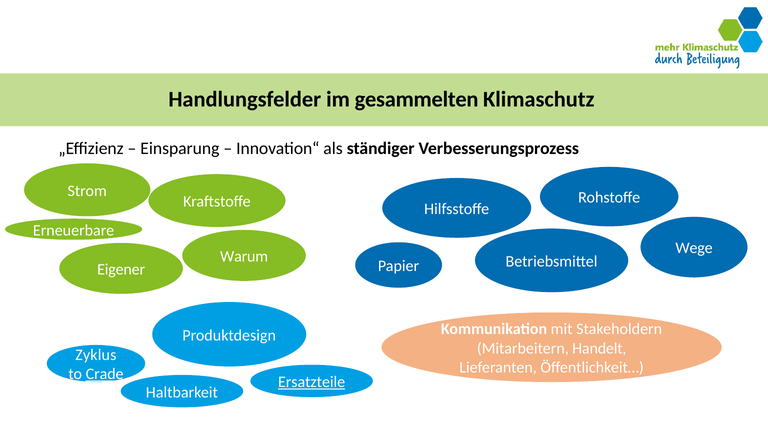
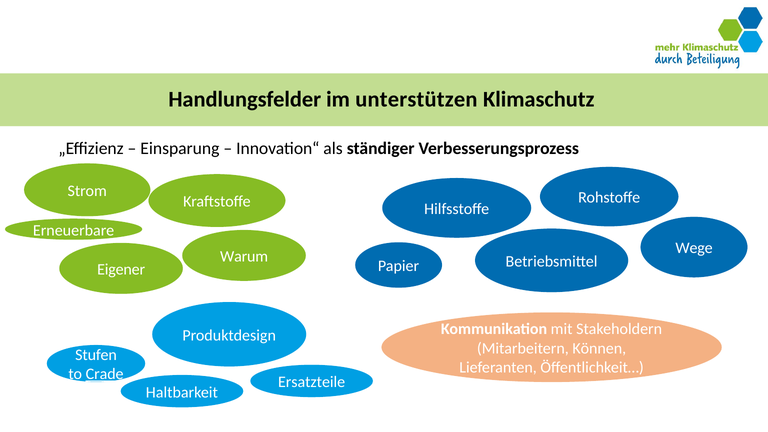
gesammelten: gesammelten -> unterstützen
Handelt: Handelt -> Können
Zyklus: Zyklus -> Stufen
Ersatzteile underline: present -> none
